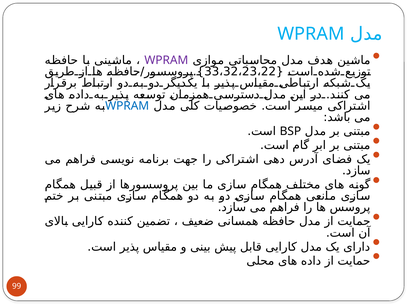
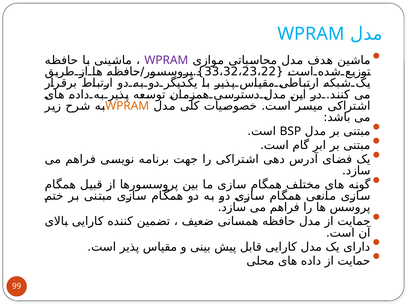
WPRAM at (127, 106) colour: blue -> orange
